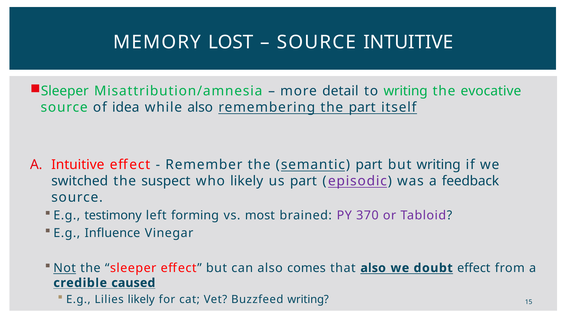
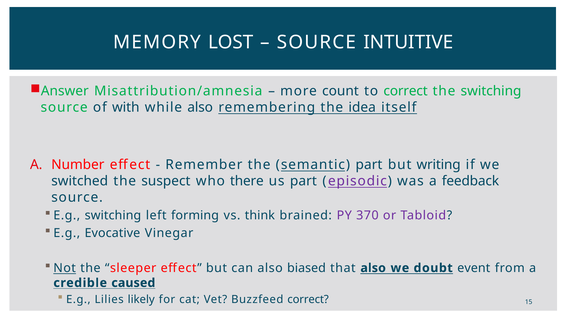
Sleeper at (65, 91): Sleeper -> Answer
detail: detail -> count
to writing: writing -> correct
the evocative: evocative -> switching
idea: idea -> with
the part: part -> idea
A Intuitive: Intuitive -> Number
who likely: likely -> there
E.g testimony: testimony -> switching
most: most -> think
Influence: Influence -> Evocative
comes: comes -> biased
doubt effect: effect -> event
Buzzfeed writing: writing -> correct
